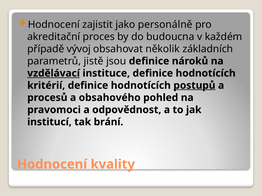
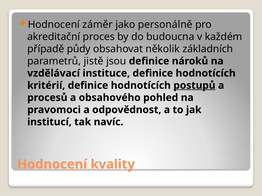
zajistit: zajistit -> záměr
vývoj: vývoj -> půdy
vzdělávací underline: present -> none
brání: brání -> navíc
